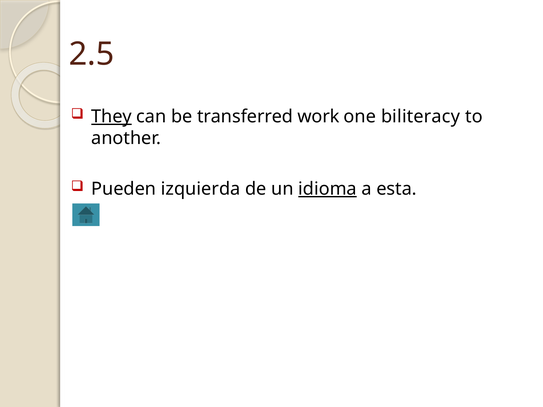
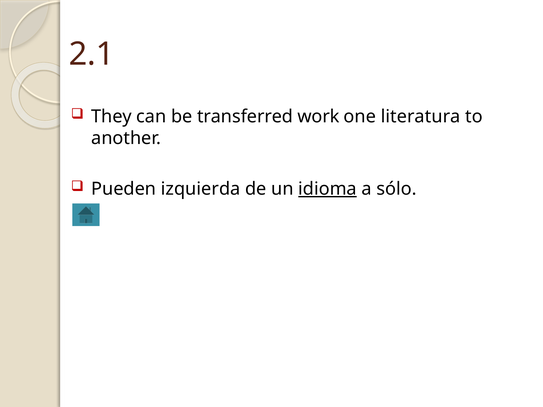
2.5: 2.5 -> 2.1
They underline: present -> none
biliteracy: biliteracy -> literatura
esta: esta -> sólo
